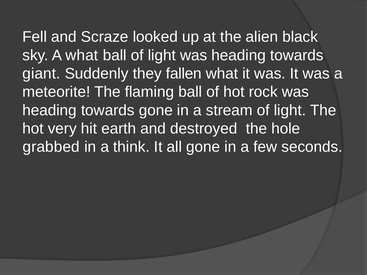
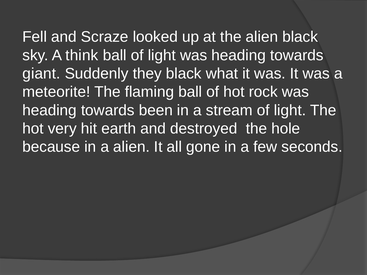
A what: what -> think
they fallen: fallen -> black
towards gone: gone -> been
grabbed: grabbed -> because
a think: think -> alien
